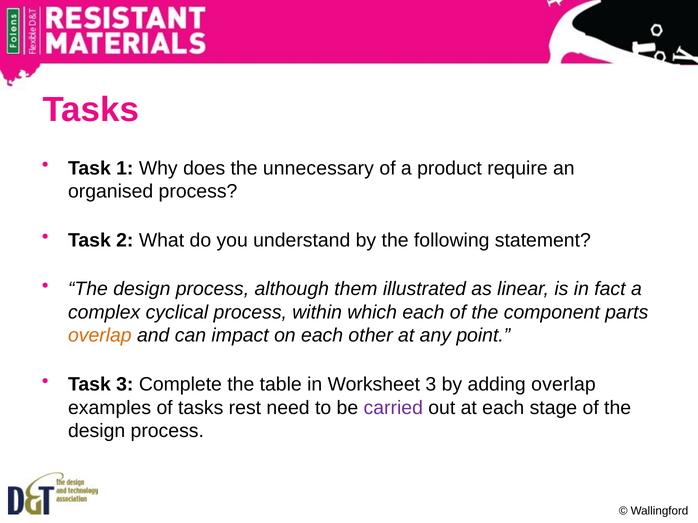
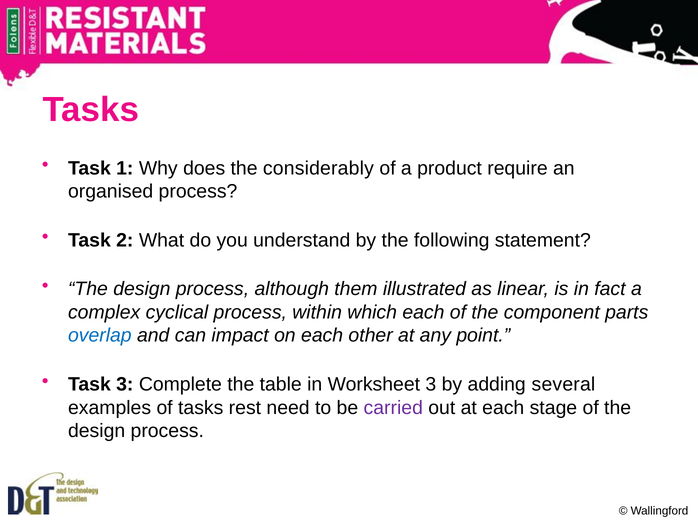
unnecessary: unnecessary -> considerably
overlap at (100, 336) colour: orange -> blue
adding overlap: overlap -> several
